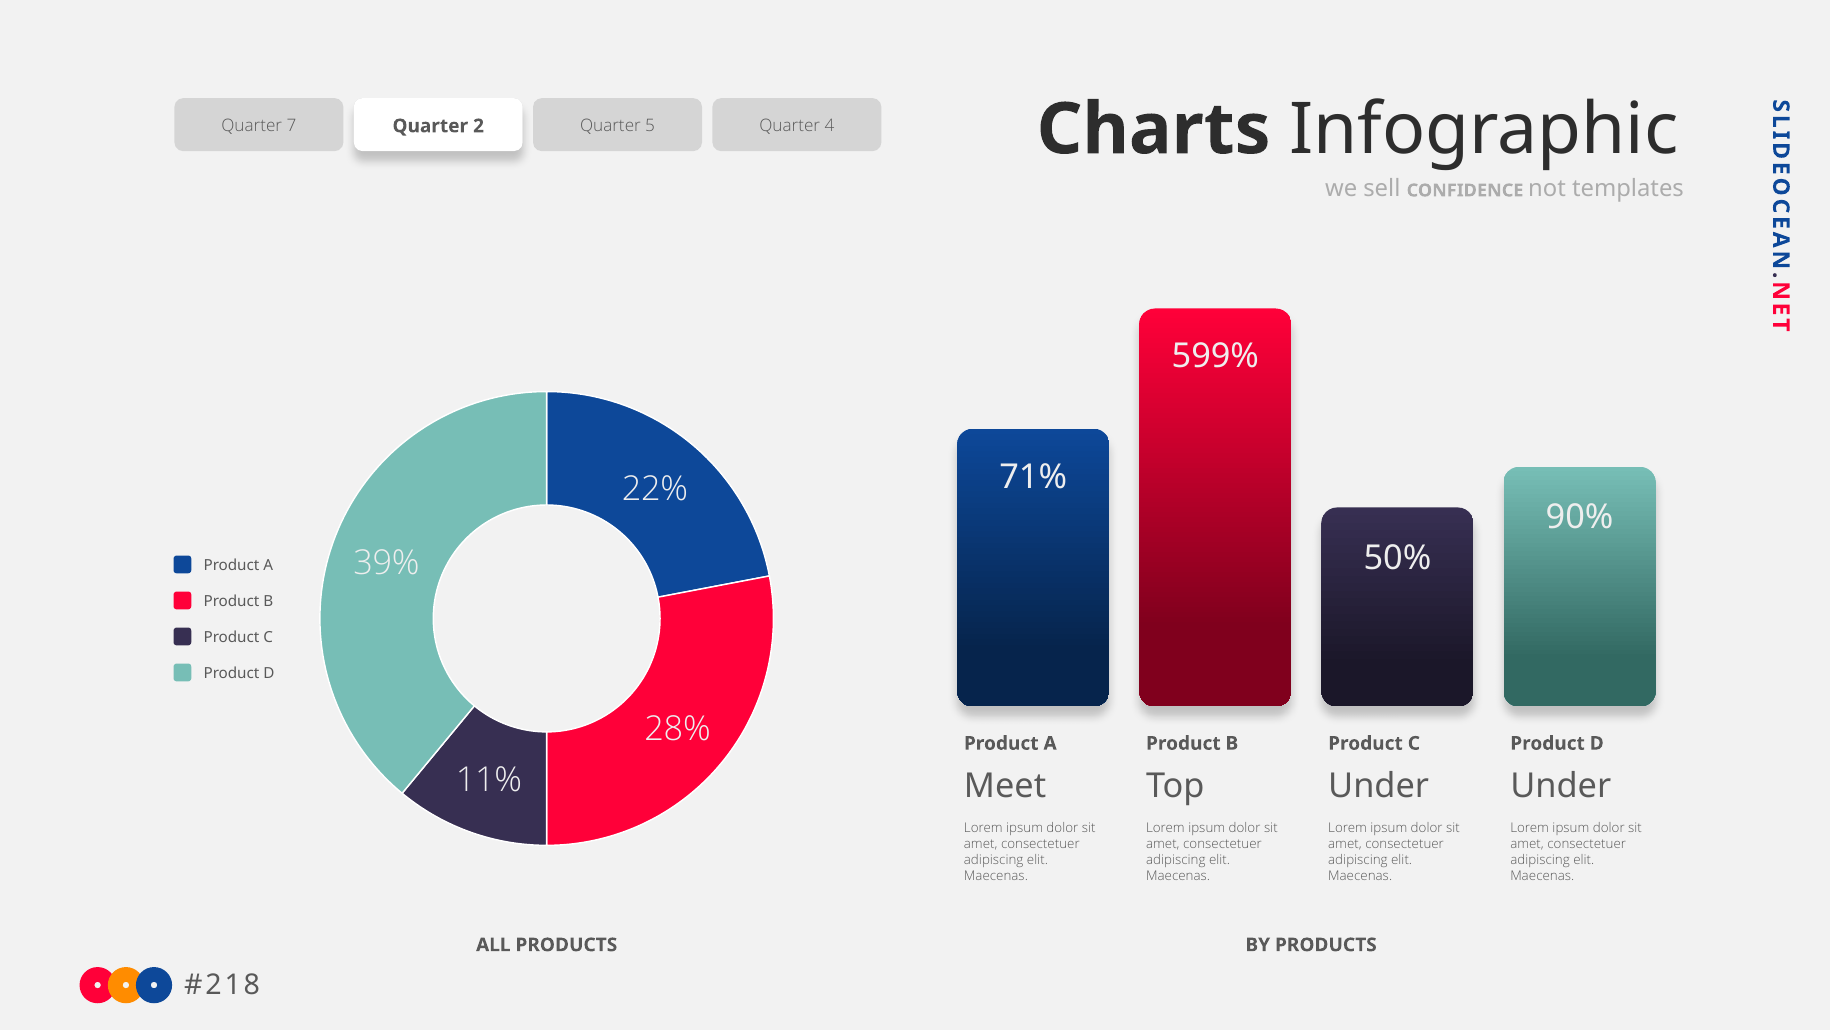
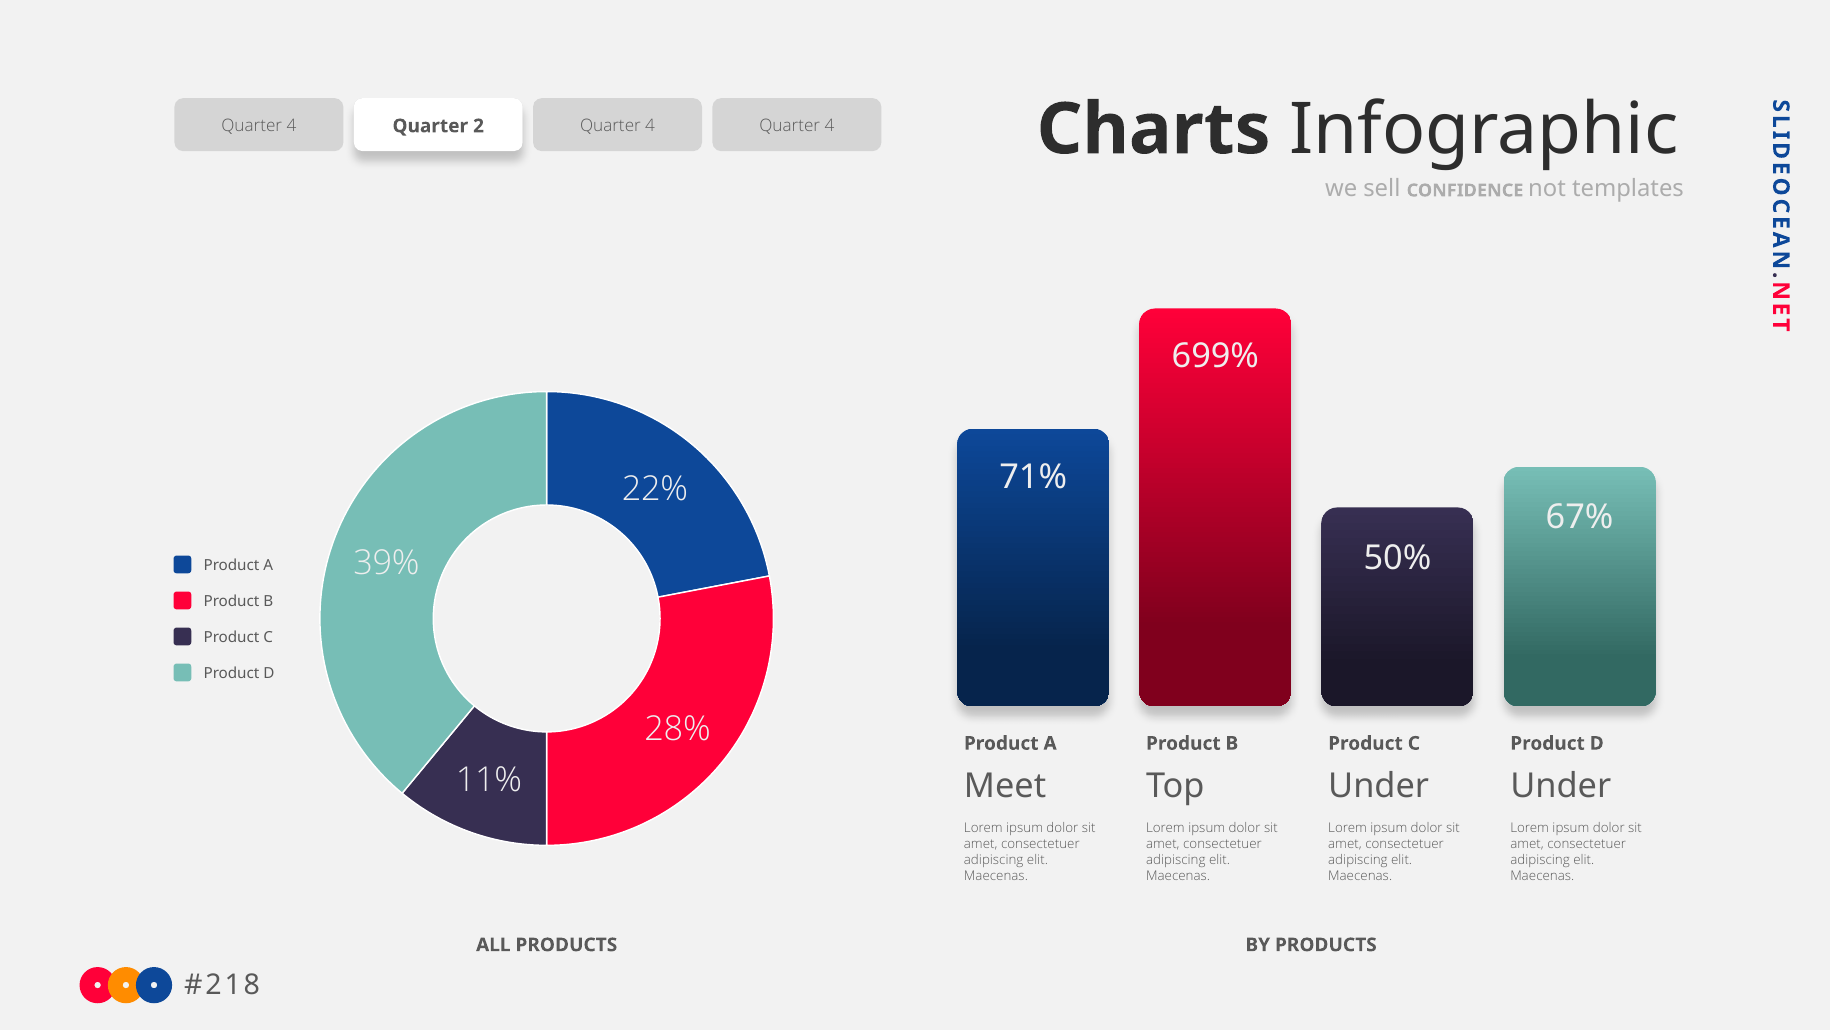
7 at (291, 126): 7 -> 4
5 at (650, 126): 5 -> 4
599%: 599% -> 699%
90%: 90% -> 67%
